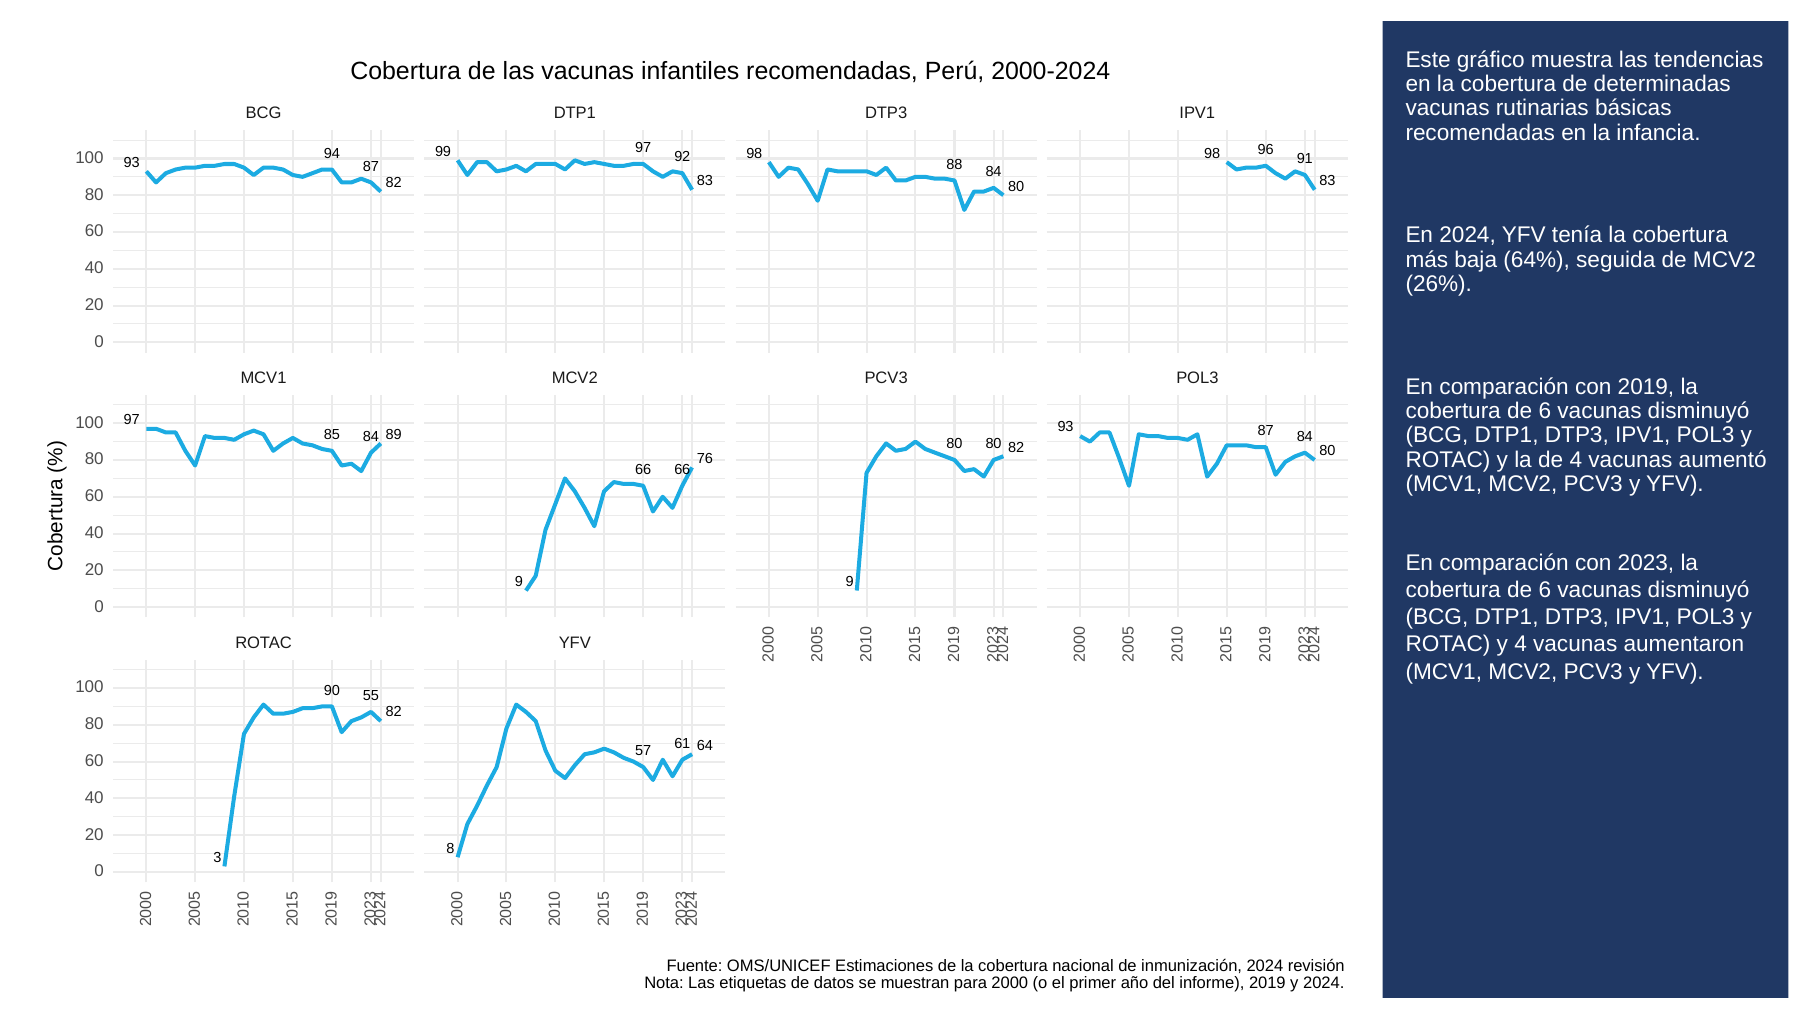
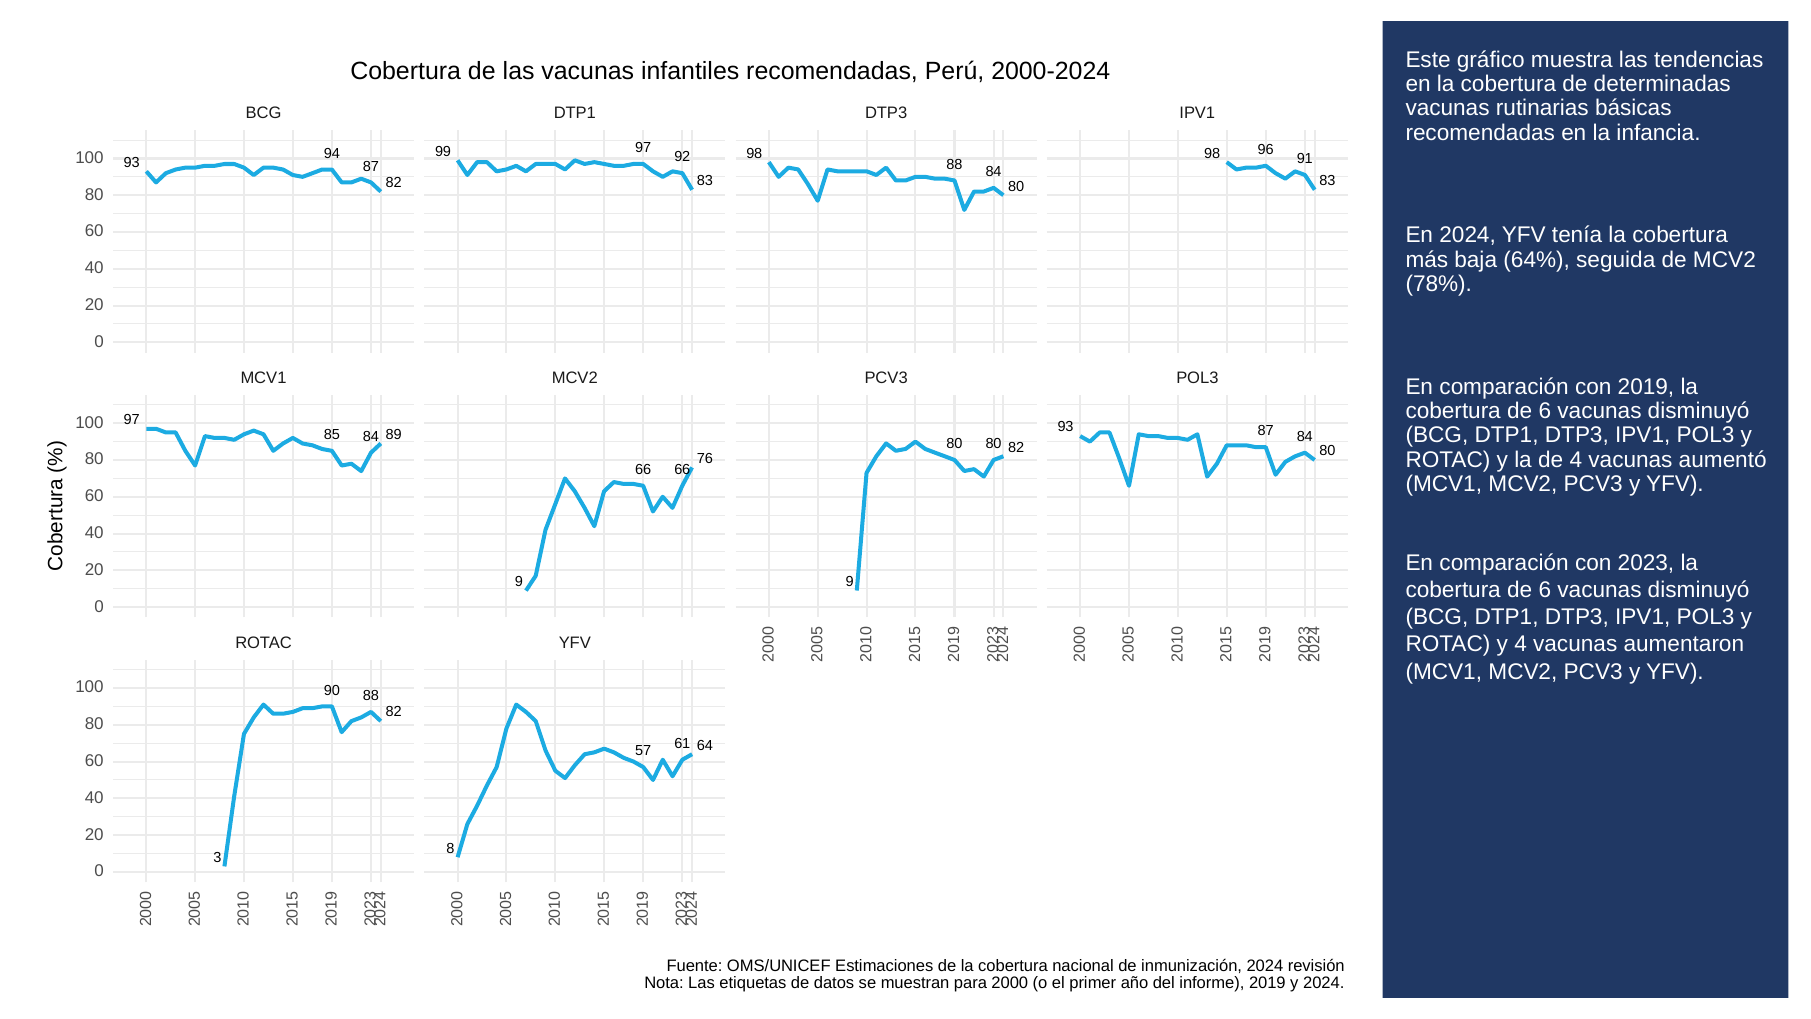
26%: 26% -> 78%
90 55: 55 -> 88
